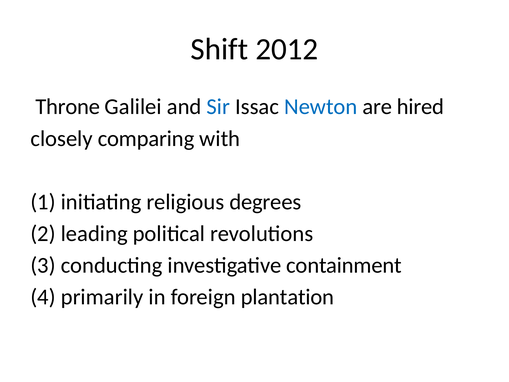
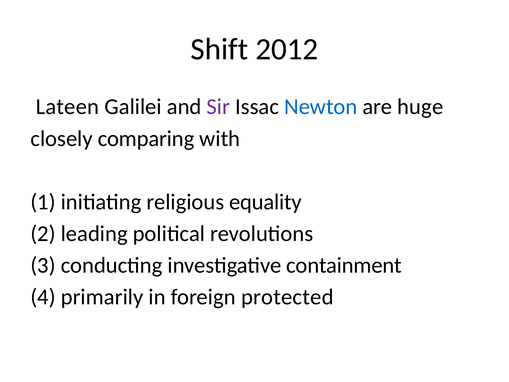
Throne: Throne -> Lateen
Sir colour: blue -> purple
hired: hired -> huge
degrees: degrees -> equality
plantation: plantation -> protected
